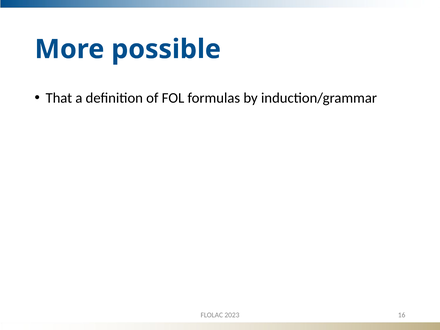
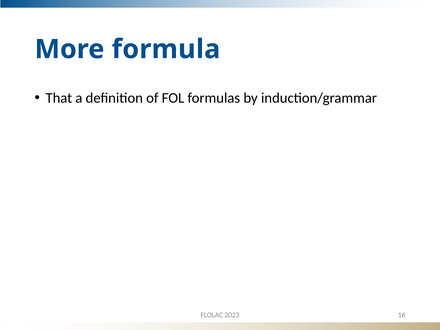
possible: possible -> formula
